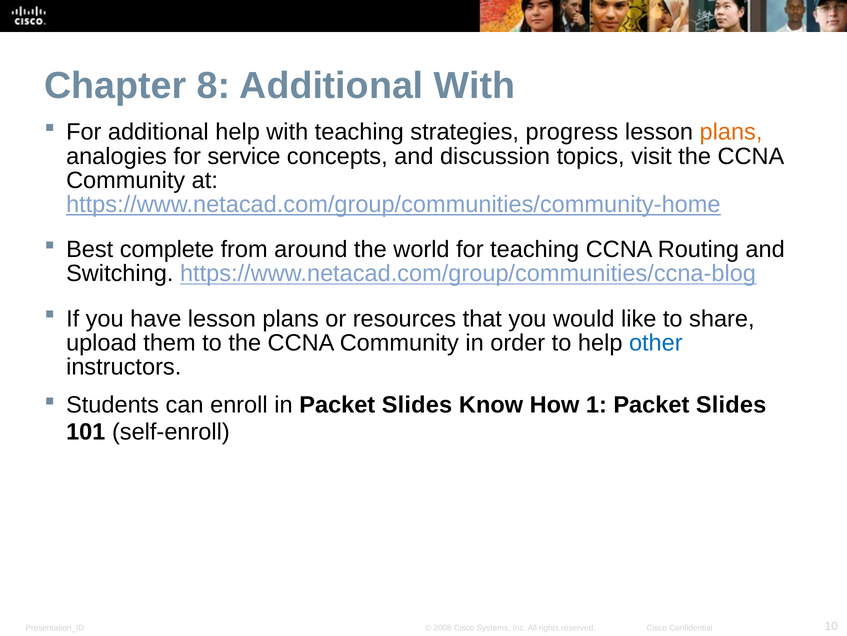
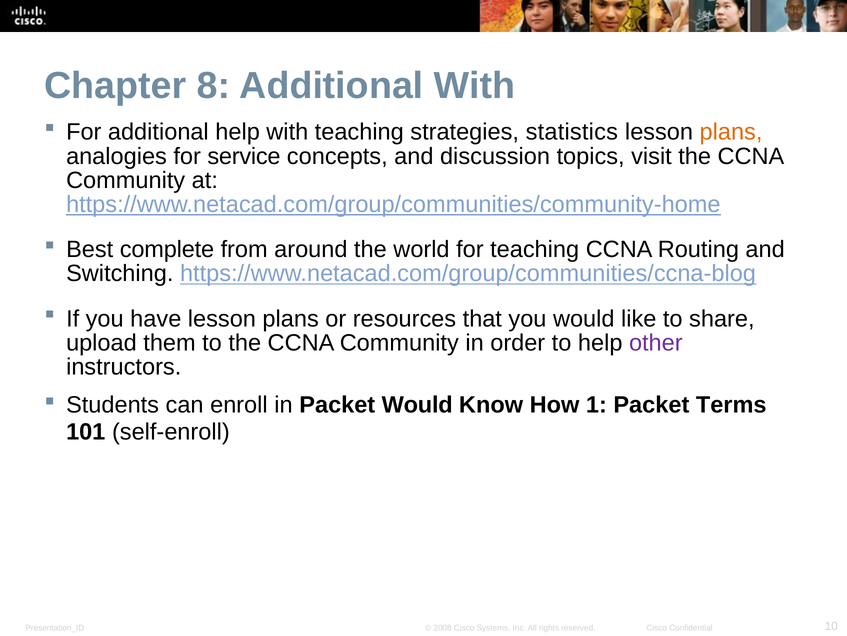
progress: progress -> statistics
other colour: blue -> purple
in Packet Slides: Slides -> Would
1 Packet Slides: Slides -> Terms
